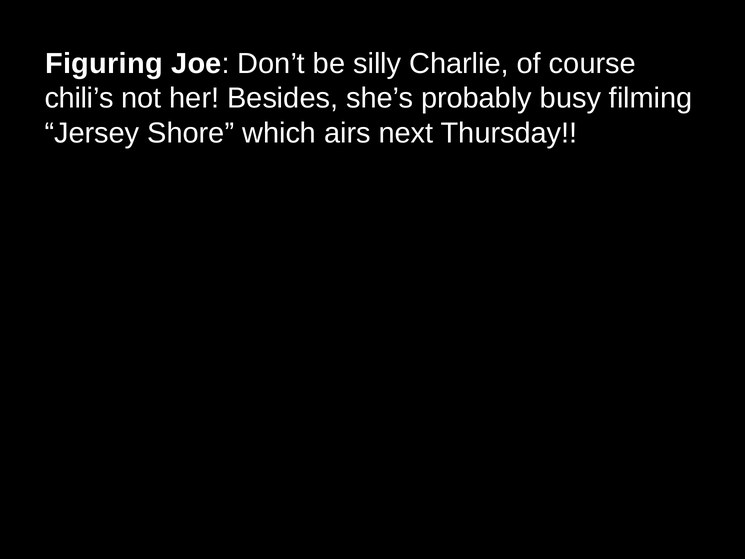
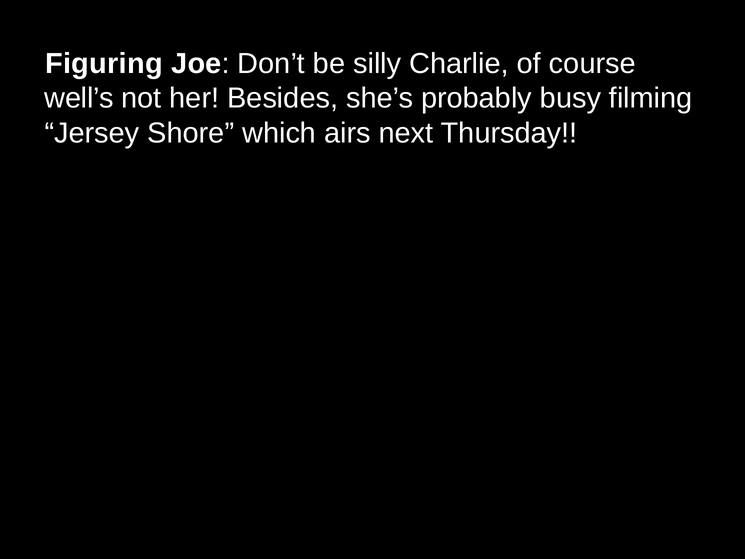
chili’s: chili’s -> well’s
